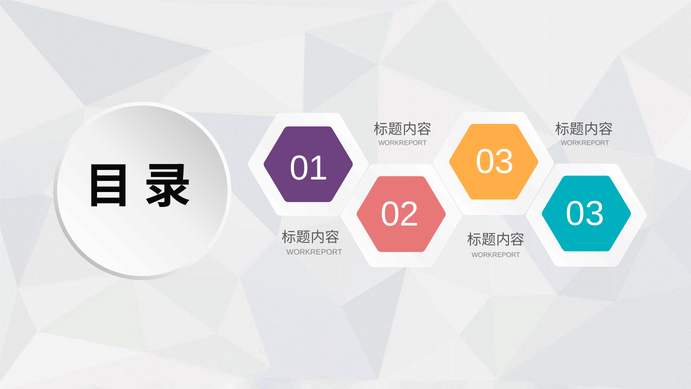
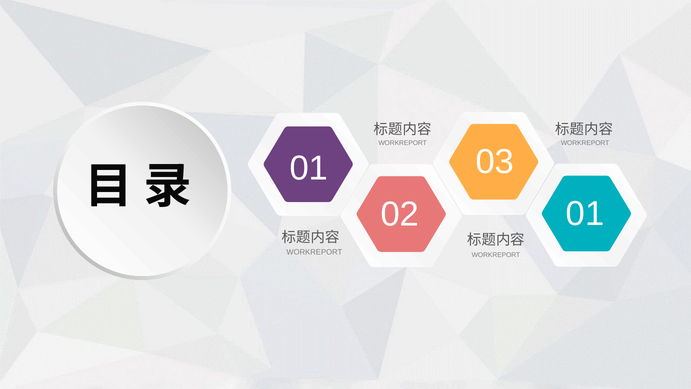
02 03: 03 -> 01
